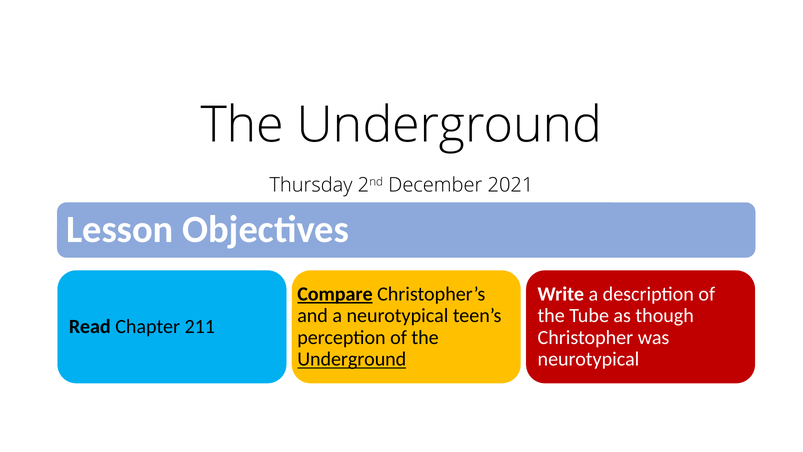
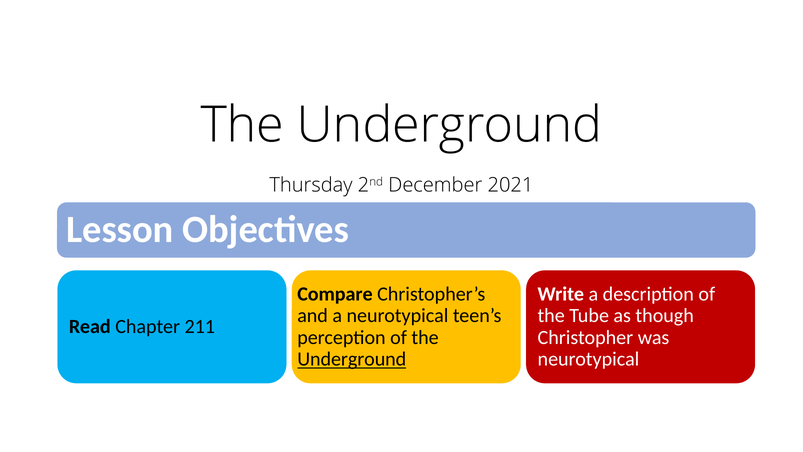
Compare underline: present -> none
